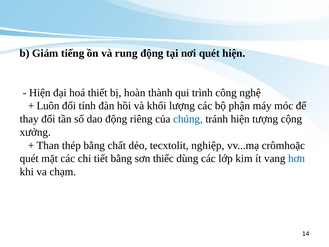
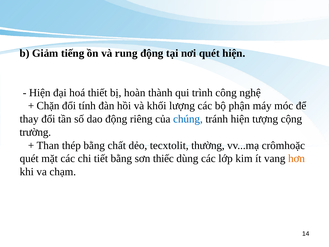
Luôn: Luôn -> Chặn
xưởng: xưởng -> trường
nghiệp: nghiệp -> thường
hơn colour: blue -> orange
